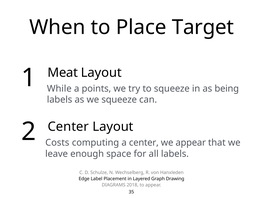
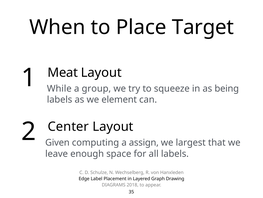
points: points -> group
we squeeze: squeeze -> element
Costs: Costs -> Given
a center: center -> assign
we appear: appear -> largest
